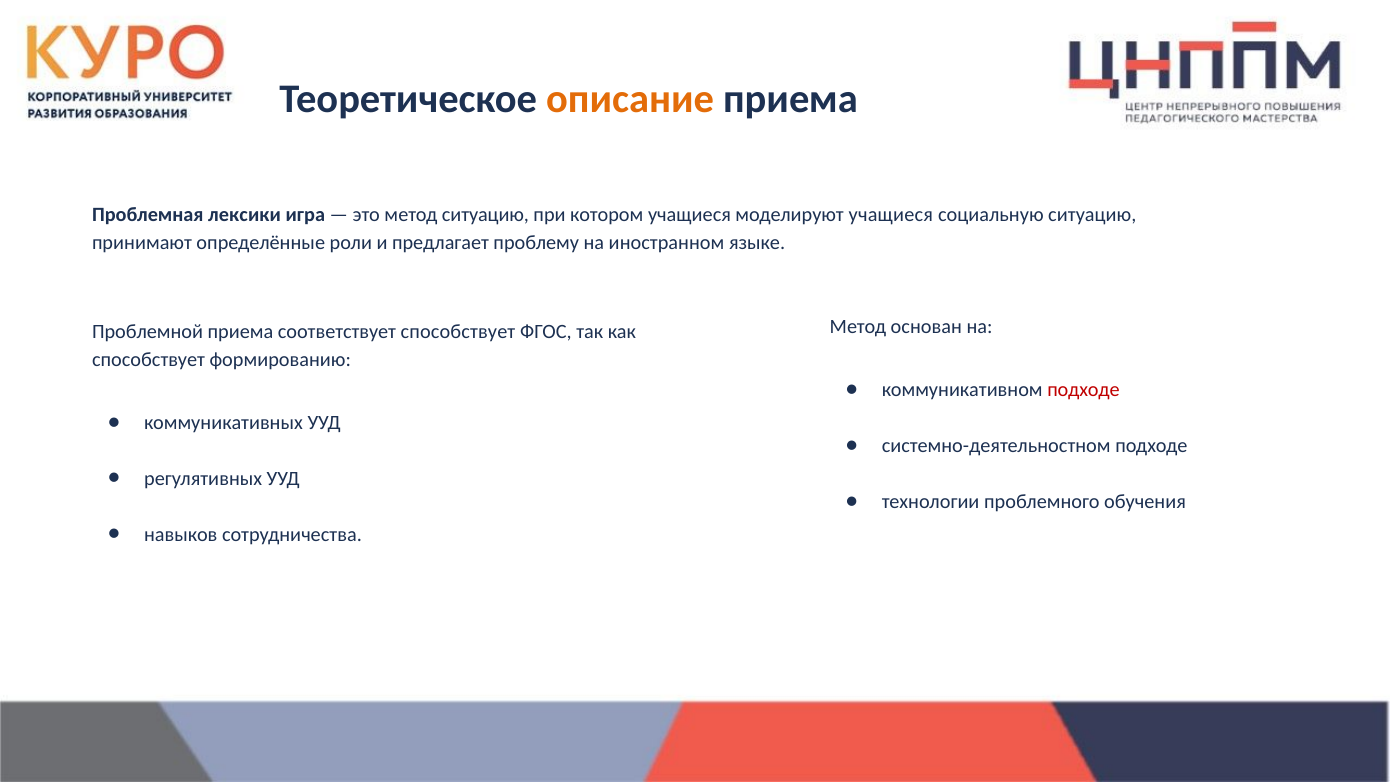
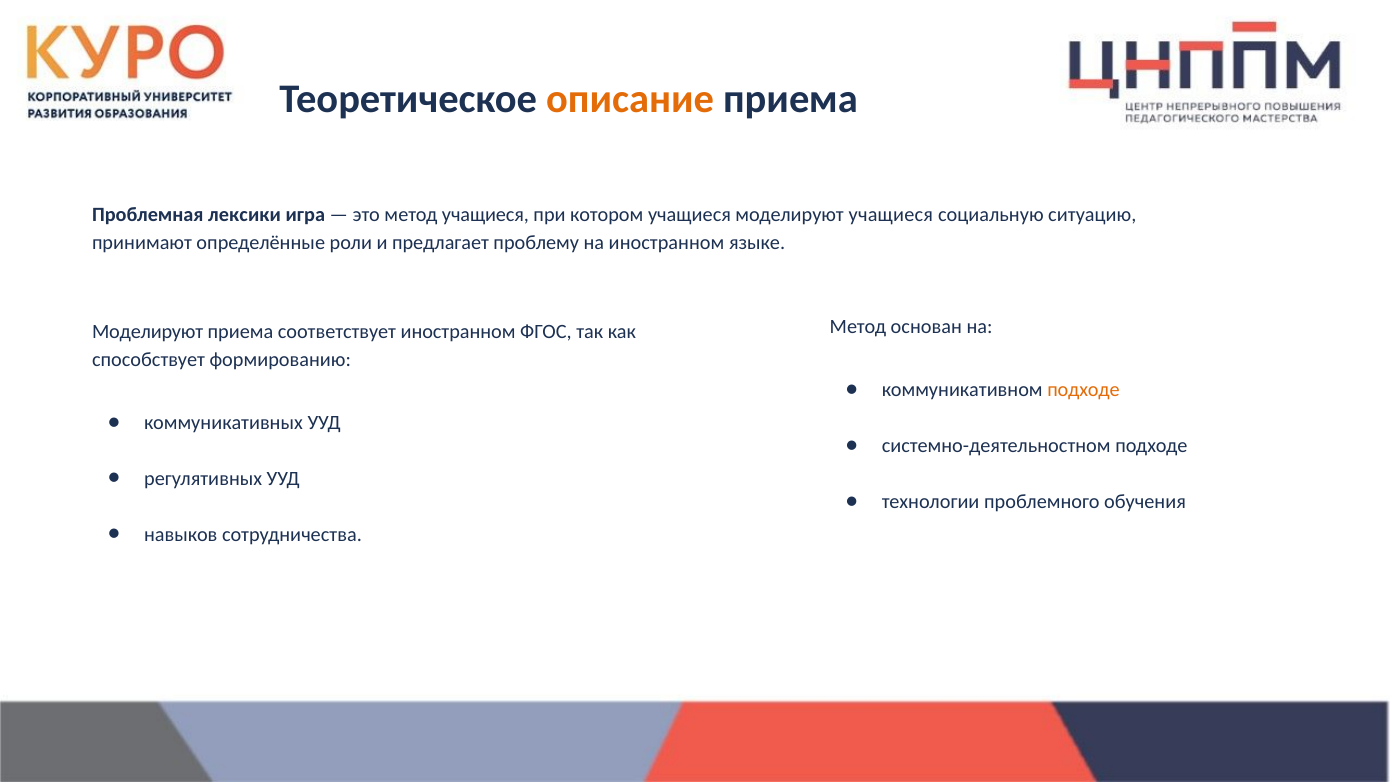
метод ситуацию: ситуацию -> учащиеся
Проблемной at (148, 332): Проблемной -> Моделируют
соответствует способствует: способствует -> иностранном
подходе at (1083, 390) colour: red -> orange
